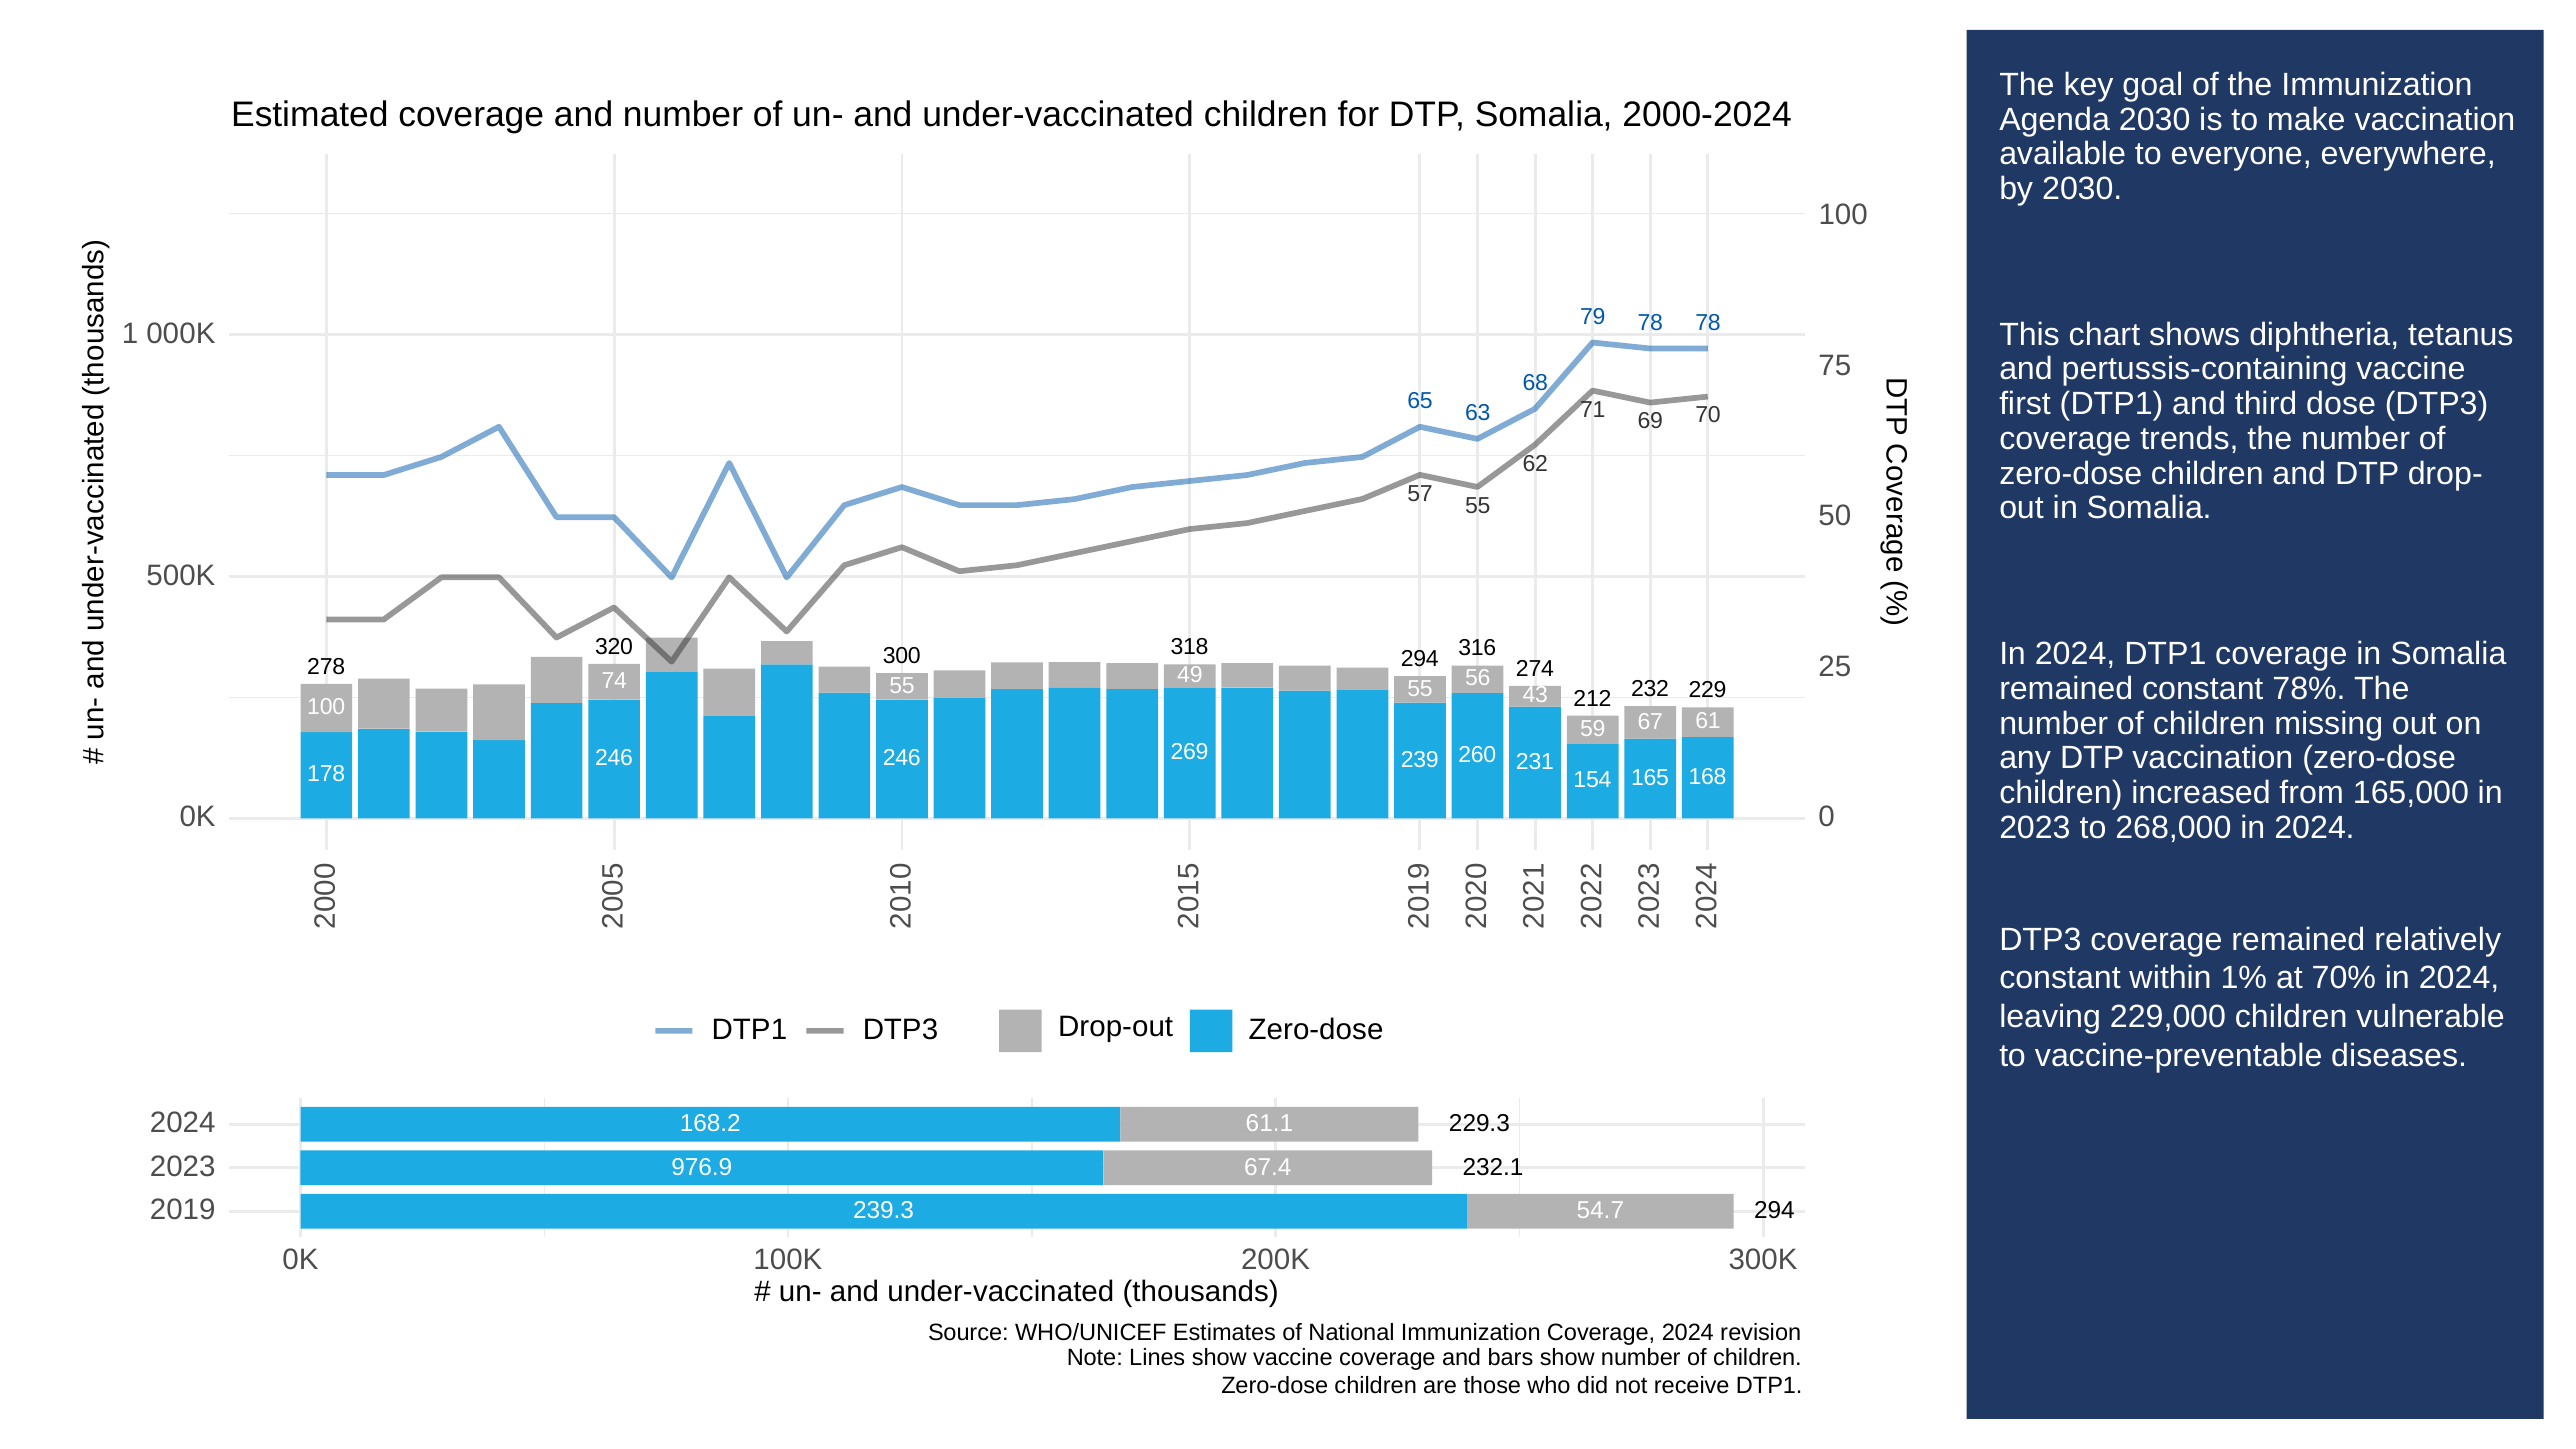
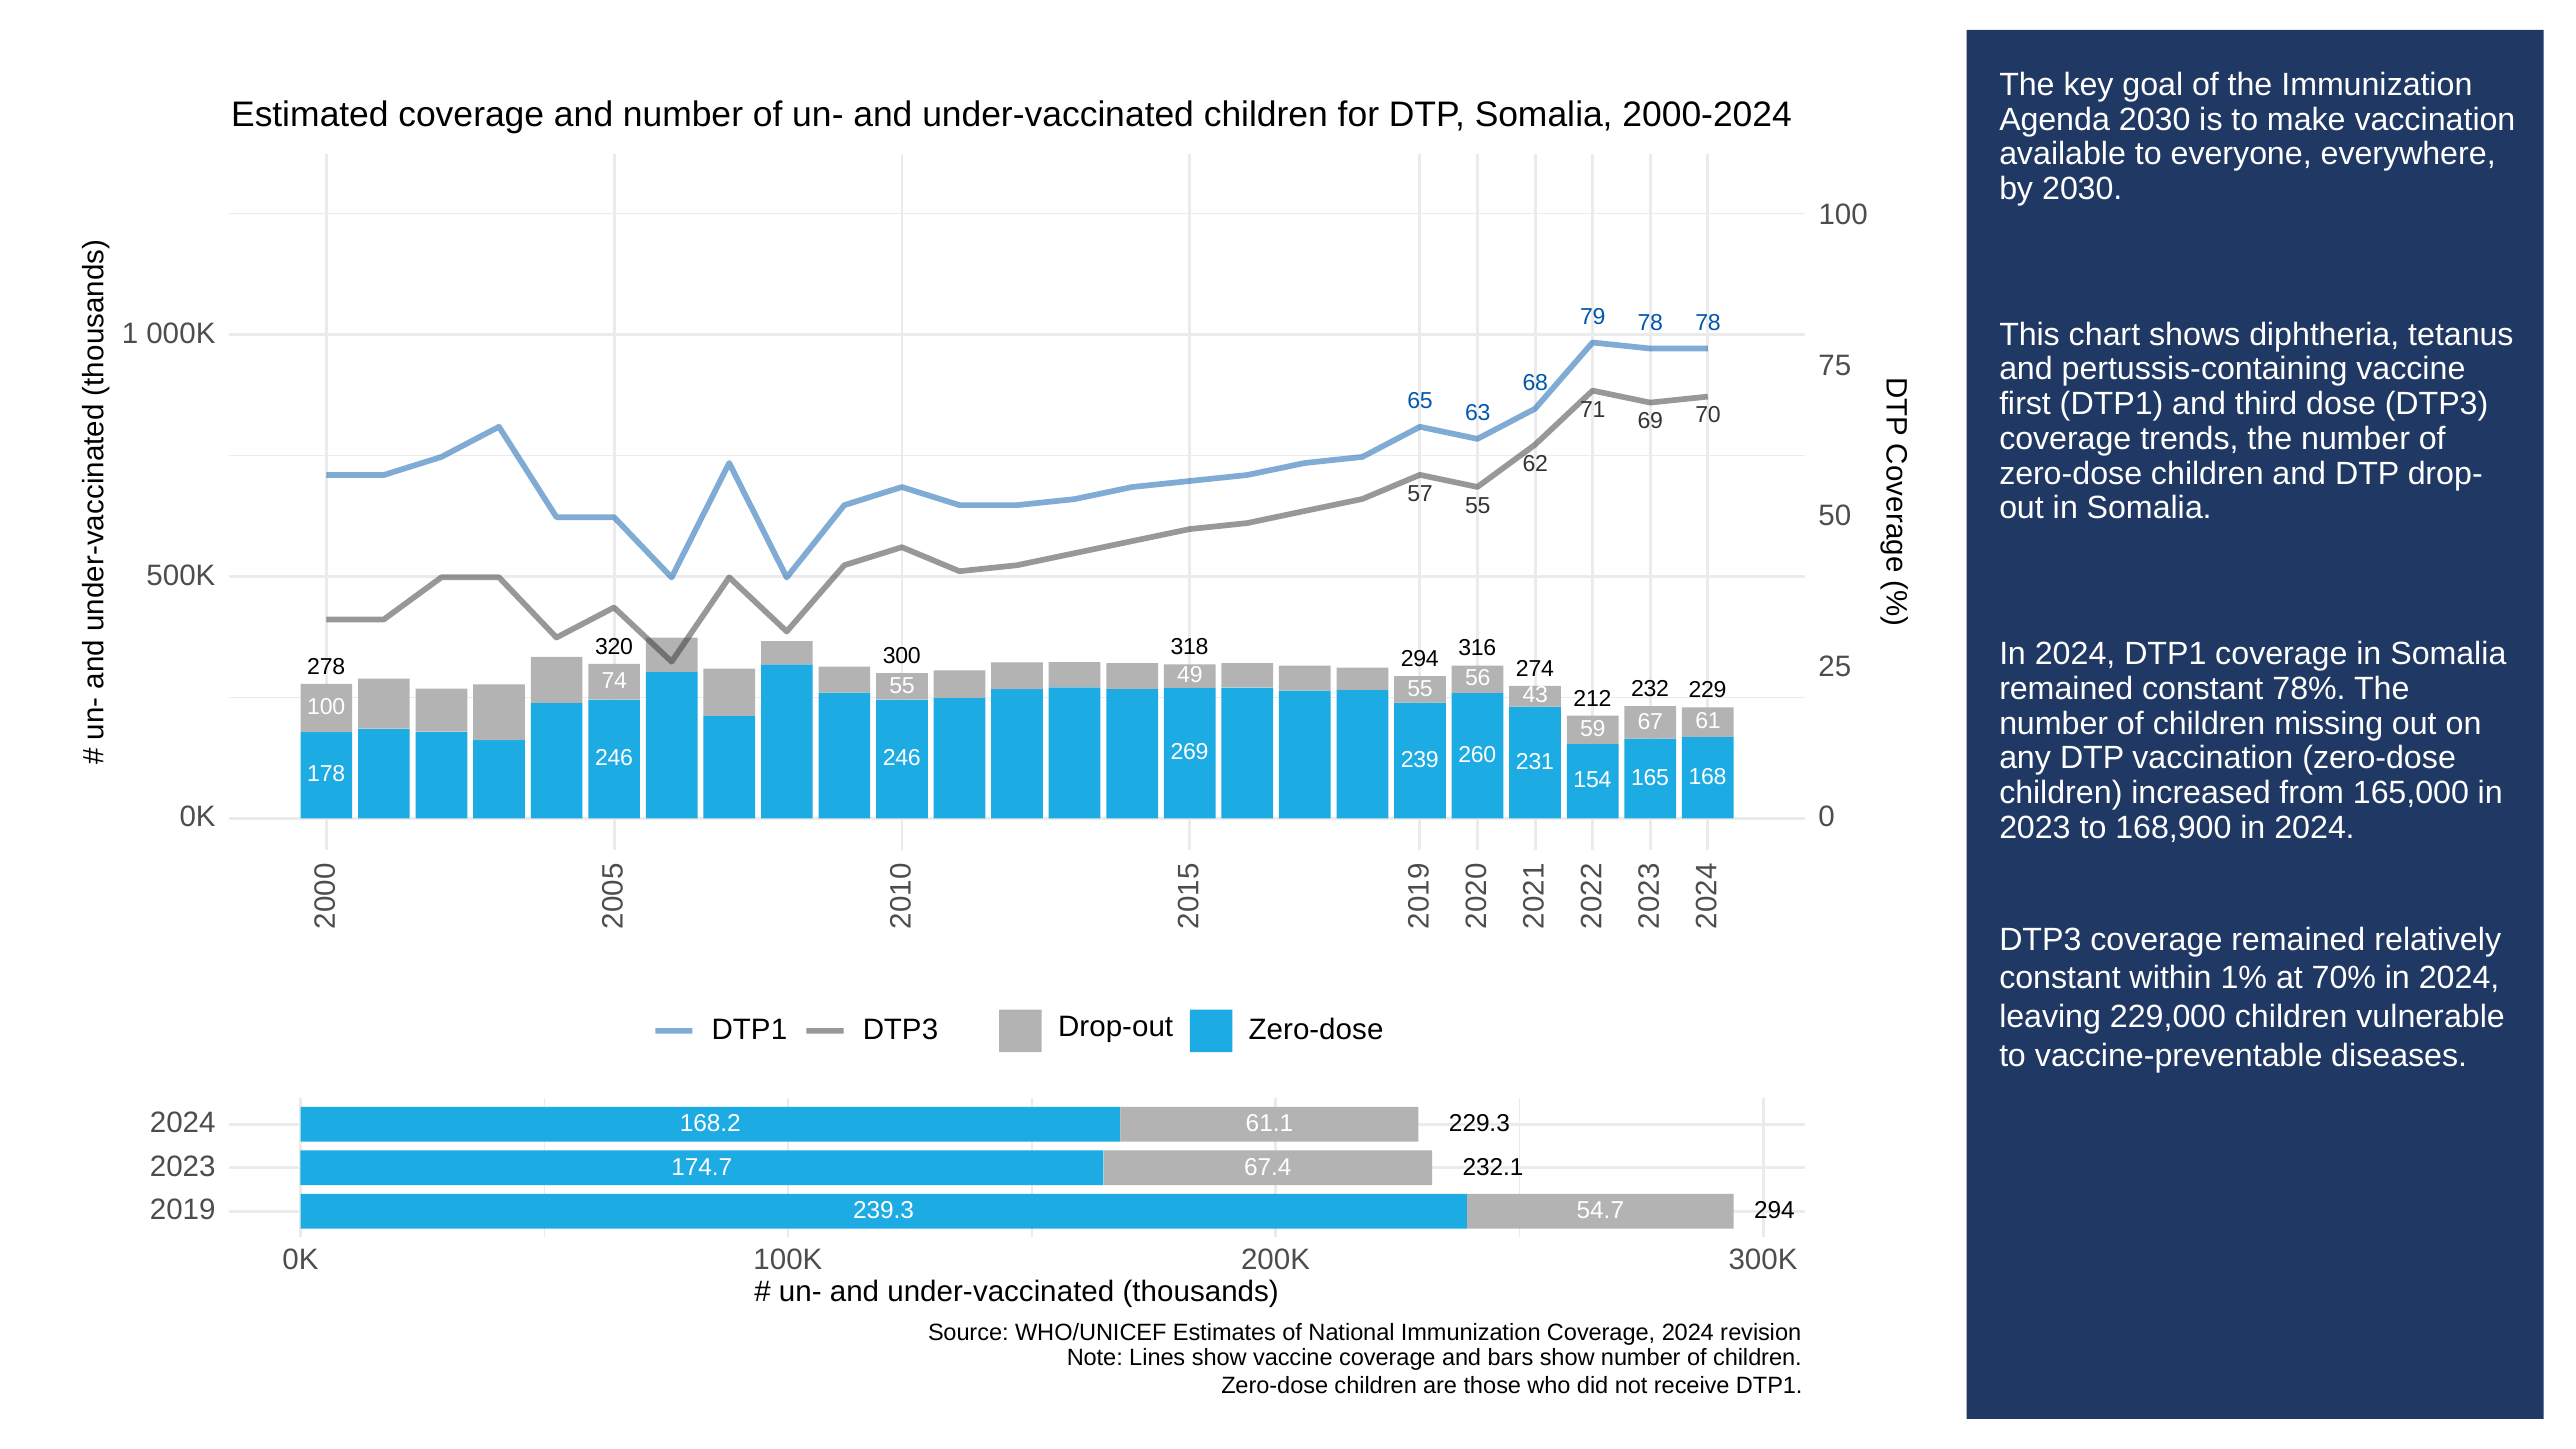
268,000: 268,000 -> 168,900
976.9: 976.9 -> 174.7
